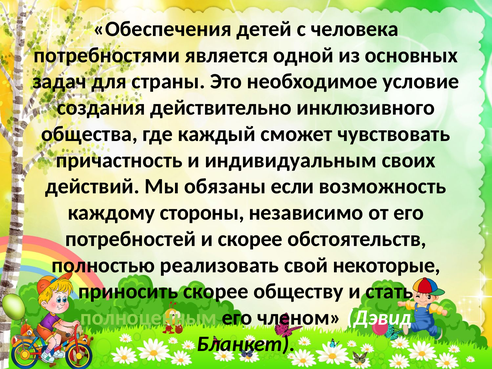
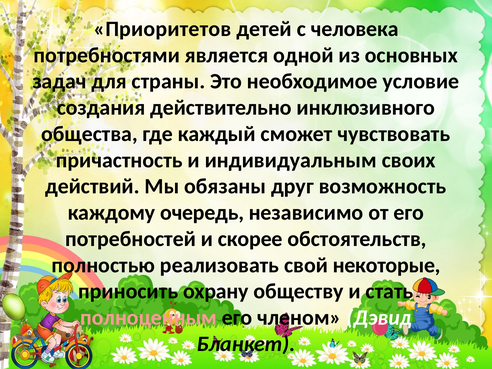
Обеспечения: Обеспечения -> Приоритетов
если: если -> друг
стороны: стороны -> очередь
приносить скорее: скорее -> охрану
полноценным colour: light green -> pink
